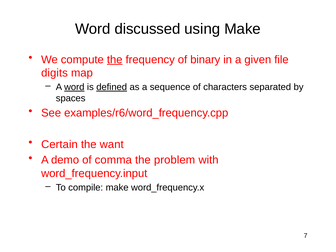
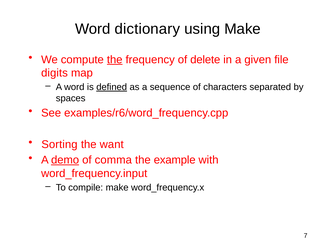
discussed: discussed -> dictionary
binary: binary -> delete
word at (74, 87) underline: present -> none
Certain: Certain -> Sorting
demo underline: none -> present
problem: problem -> example
